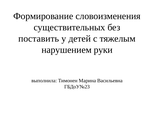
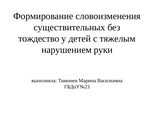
поставить: поставить -> тождество
